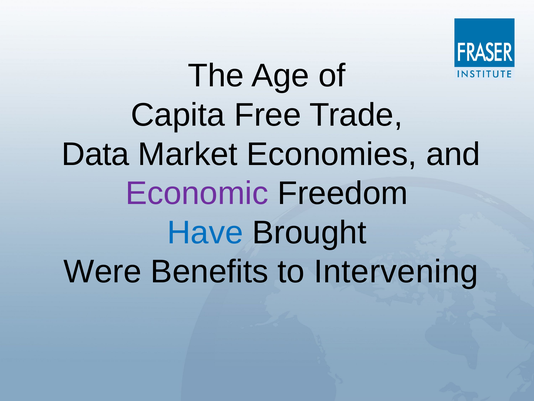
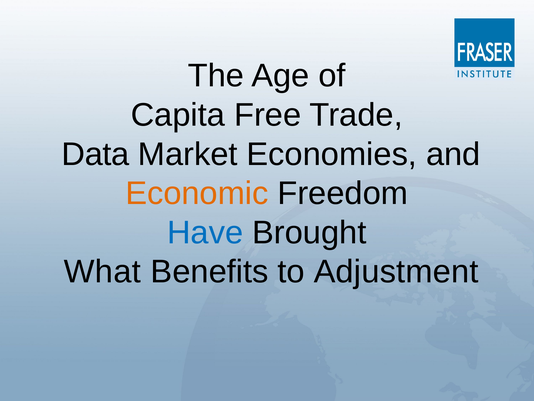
Economic colour: purple -> orange
Were: Were -> What
Intervening: Intervening -> Adjustment
